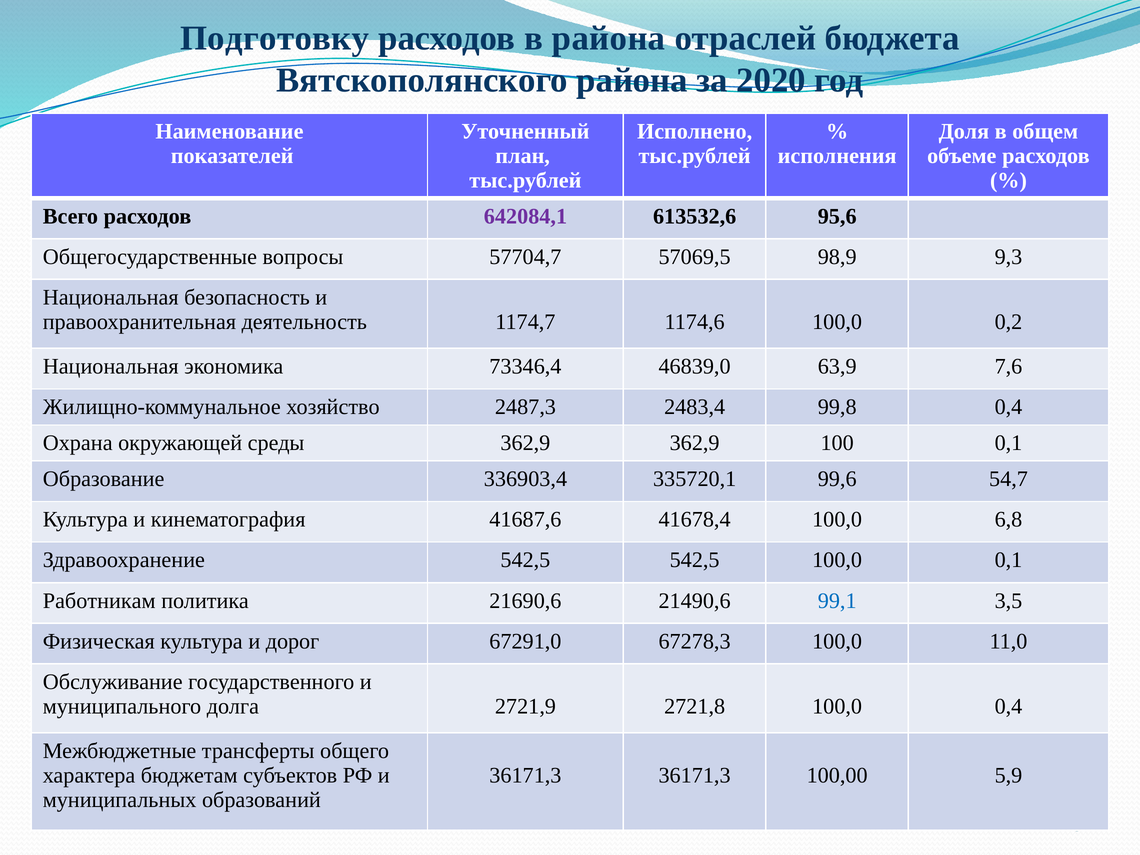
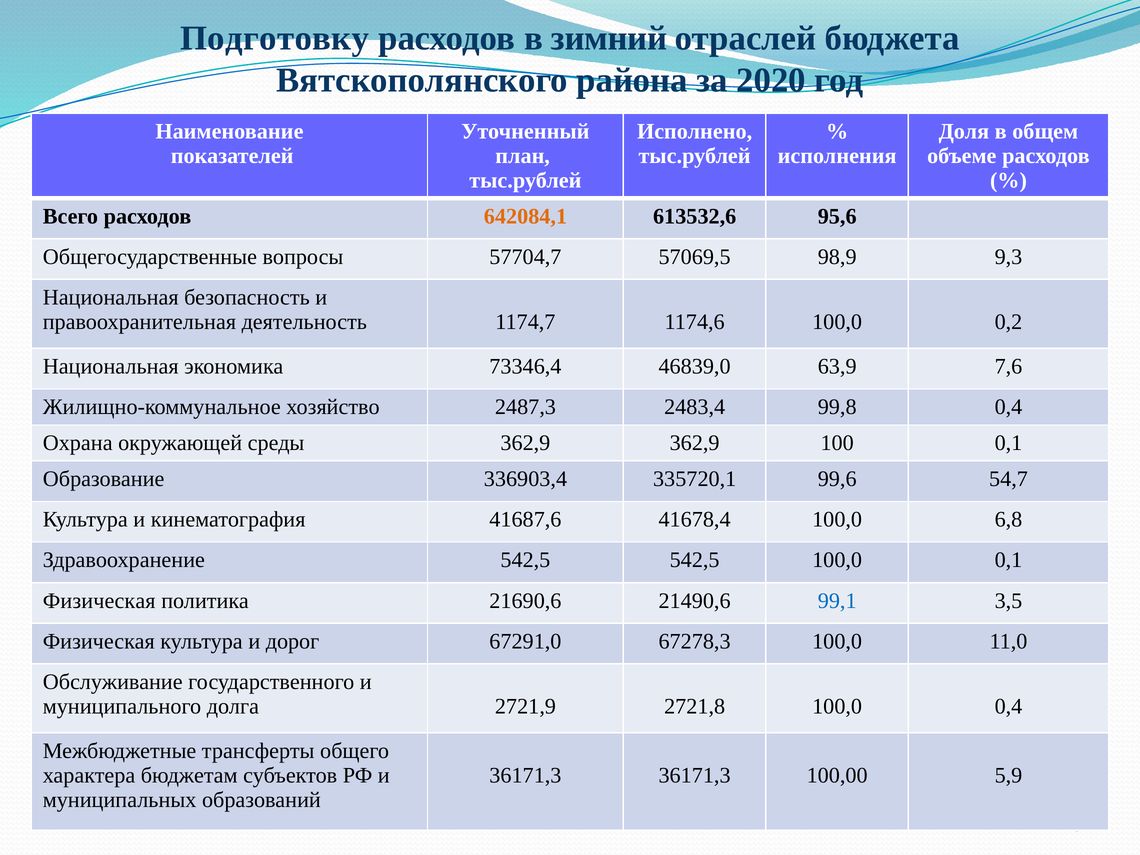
в района: района -> зимний
642084,1 colour: purple -> orange
Работникам at (99, 601): Работникам -> Физическая
